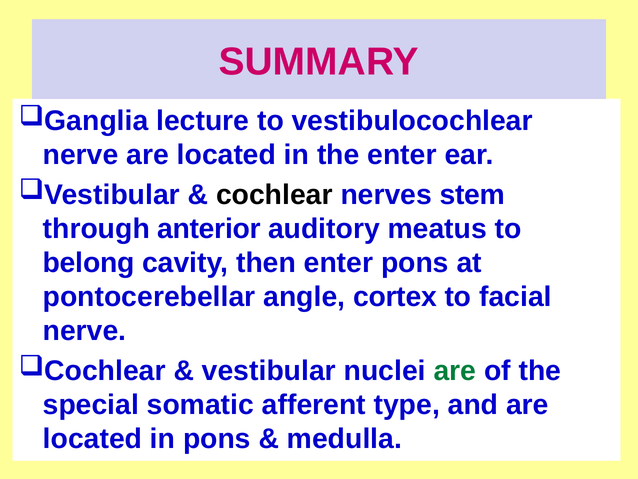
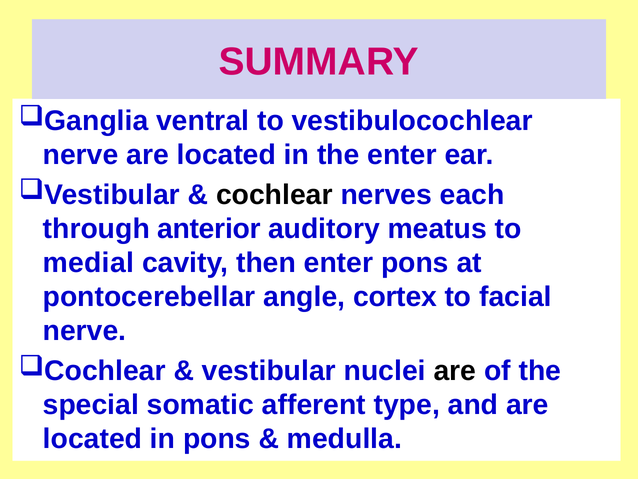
lecture: lecture -> ventral
stem: stem -> each
belong: belong -> medial
are at (455, 370) colour: green -> black
